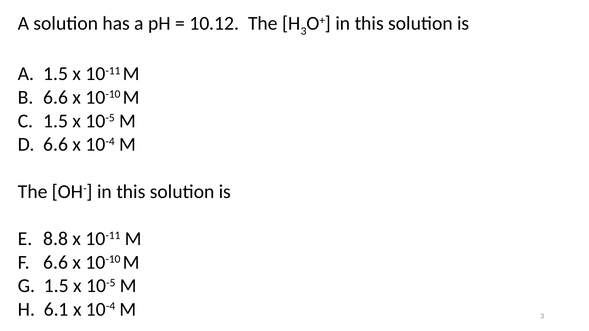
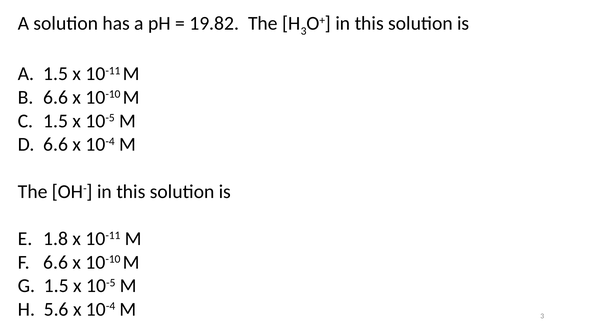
10.12: 10.12 -> 19.82
8.8: 8.8 -> 1.8
6.1: 6.1 -> 5.6
